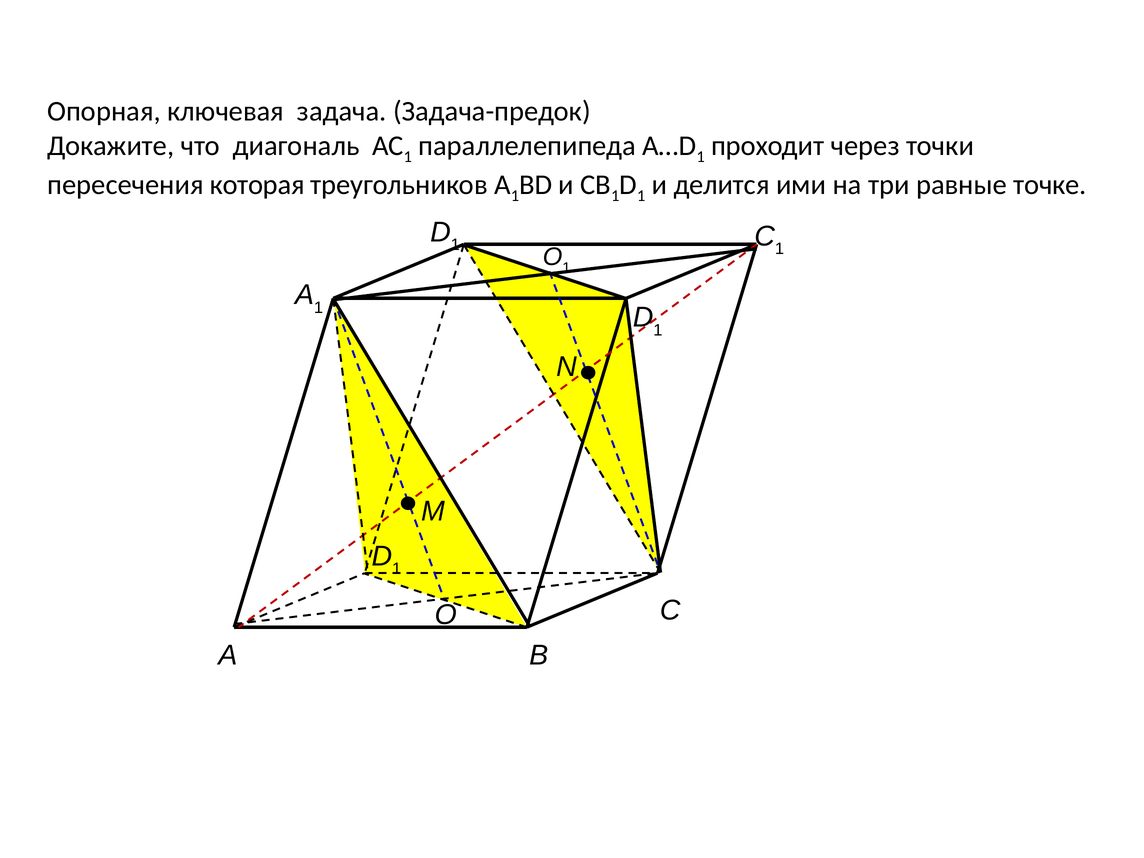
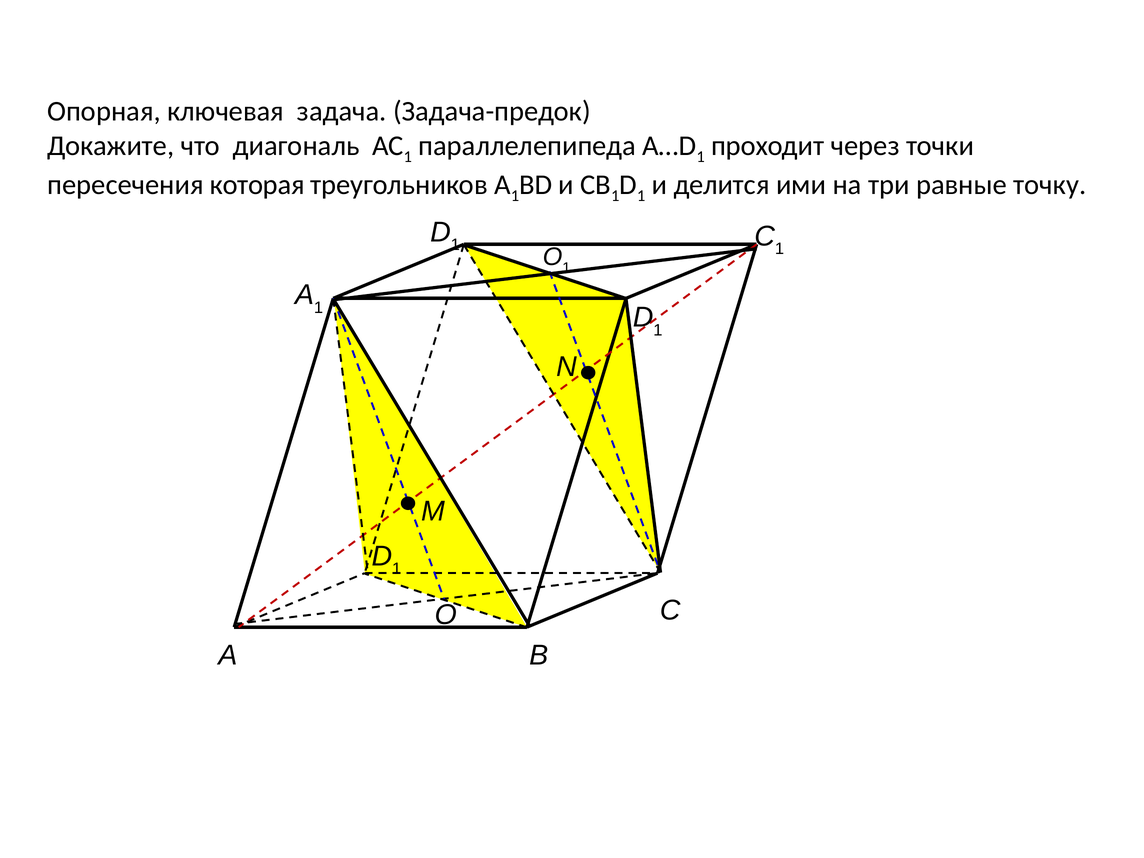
точке: точке -> точку
